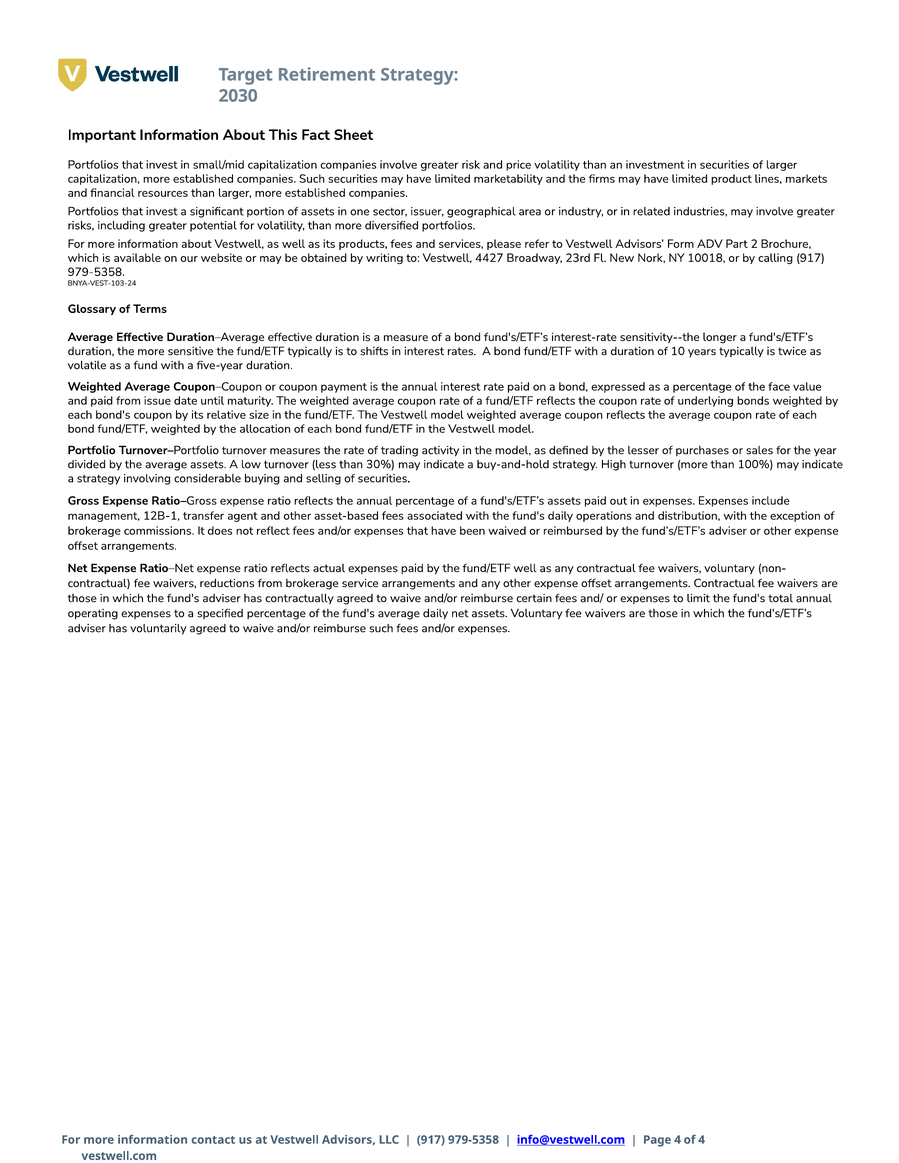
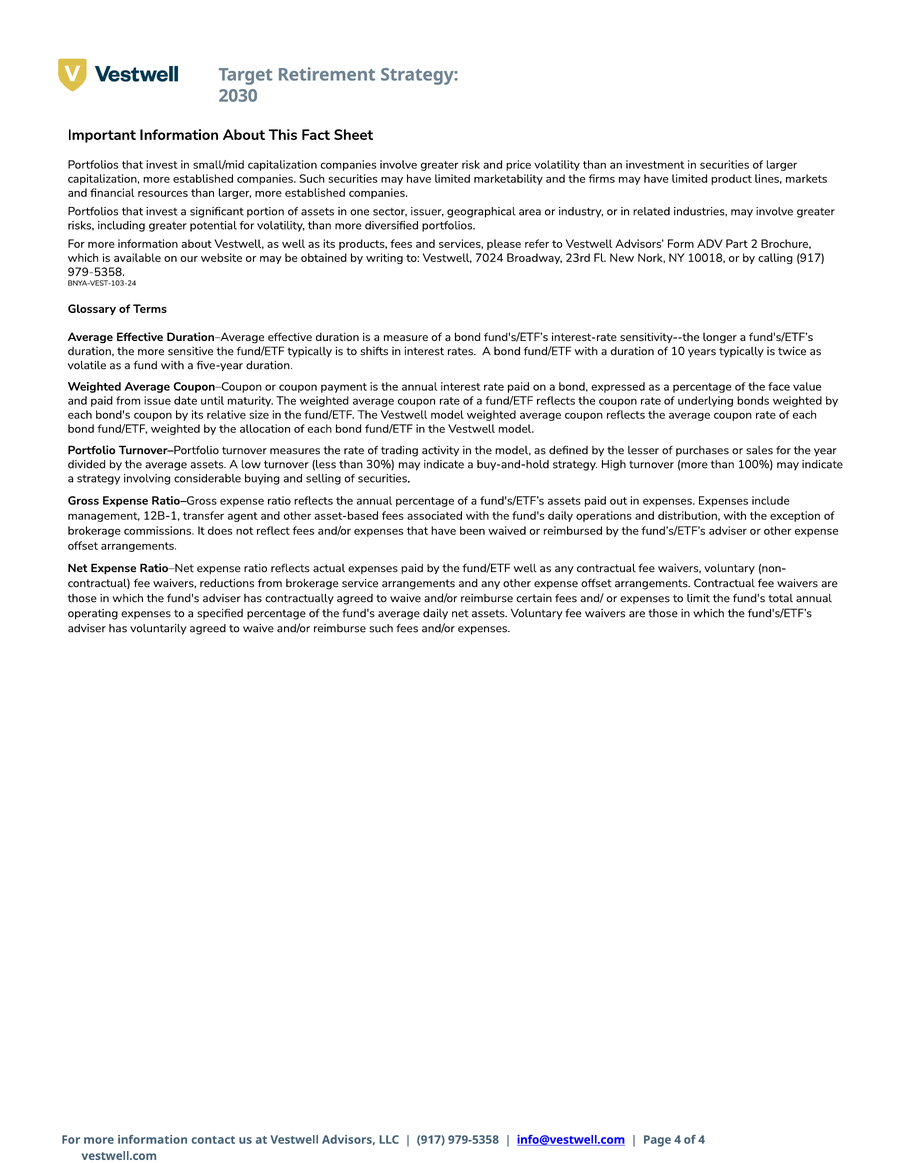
4427: 4427 -> 7024
